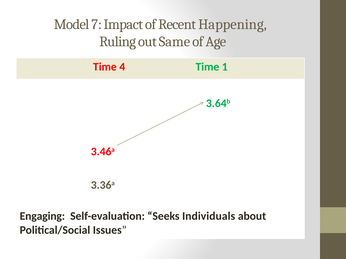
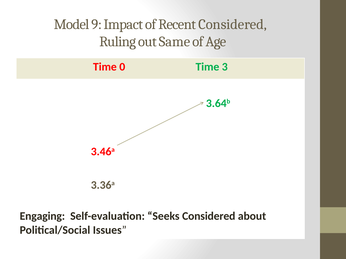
7: 7 -> 9
Recent Happening: Happening -> Considered
4: 4 -> 0
1: 1 -> 3
Seeks Individuals: Individuals -> Considered
